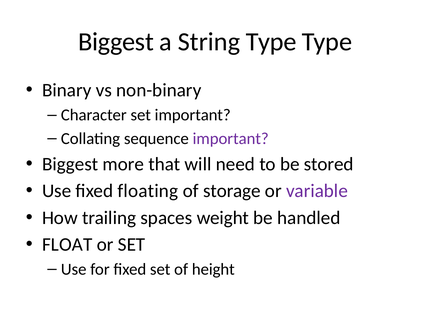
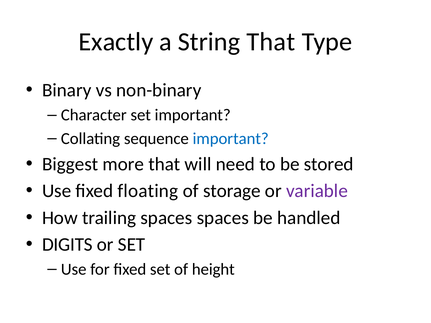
Biggest at (116, 42): Biggest -> Exactly
String Type: Type -> That
important at (231, 139) colour: purple -> blue
spaces weight: weight -> spaces
FLOAT: FLOAT -> DIGITS
